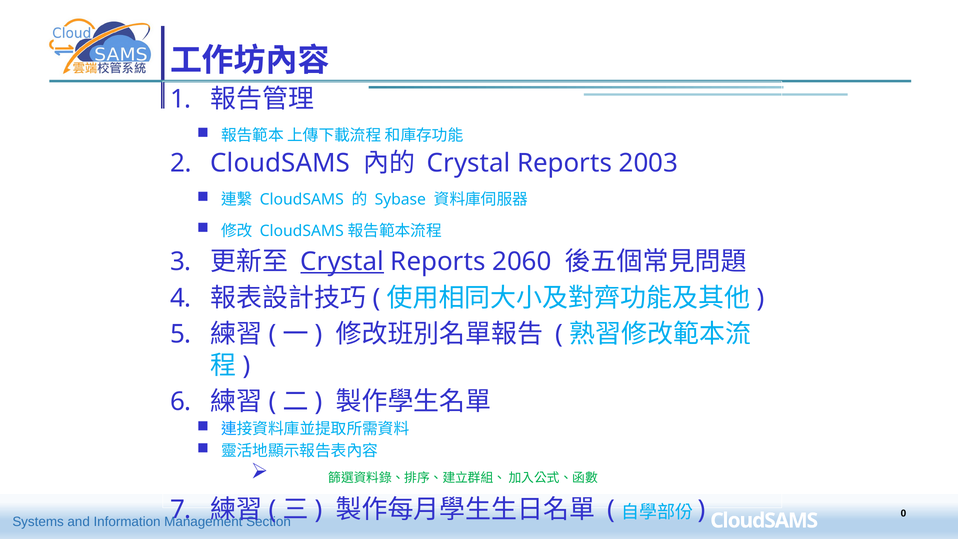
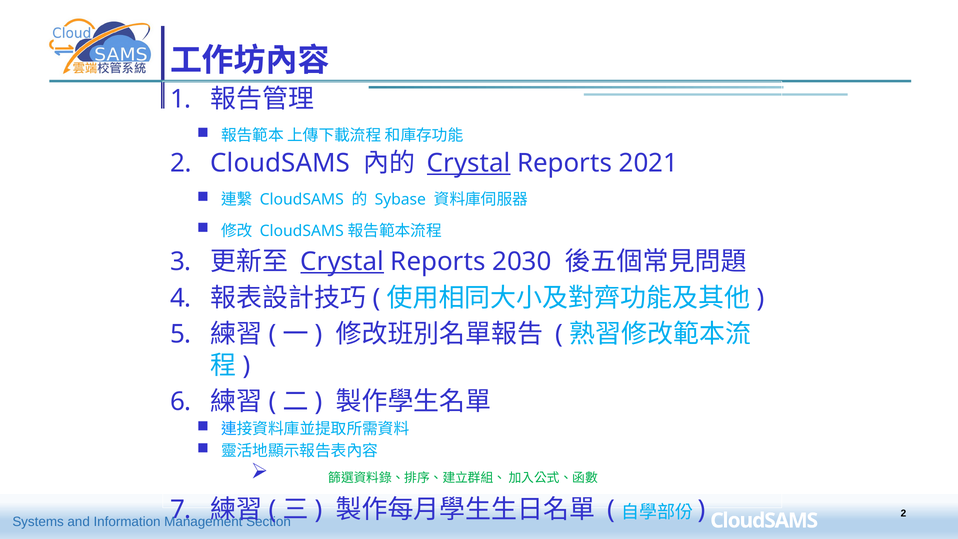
Crystal at (469, 163) underline: none -> present
2003: 2003 -> 2021
2060: 2060 -> 2030
0 at (903, 513): 0 -> 2
